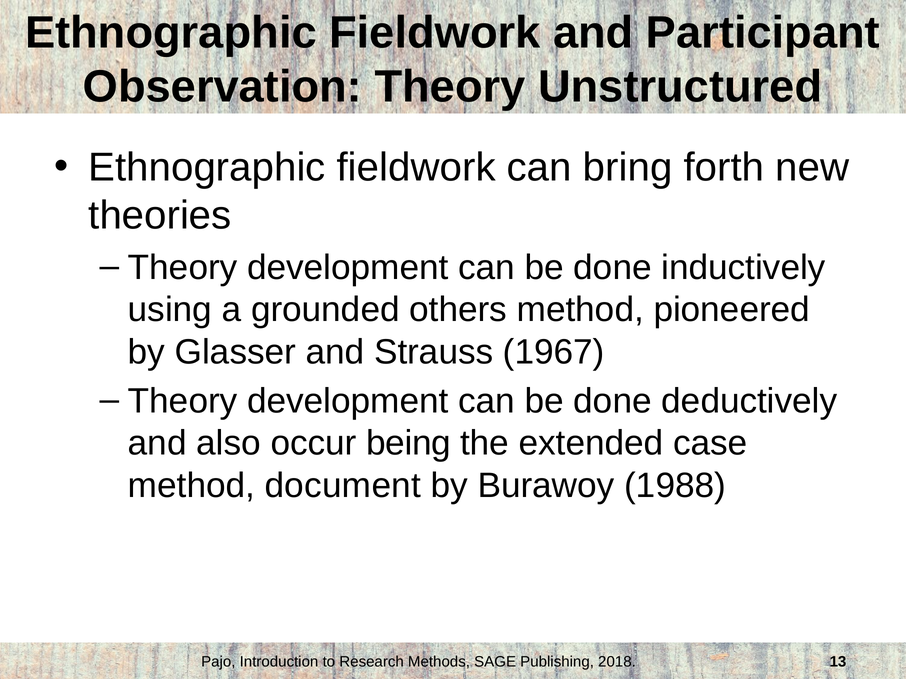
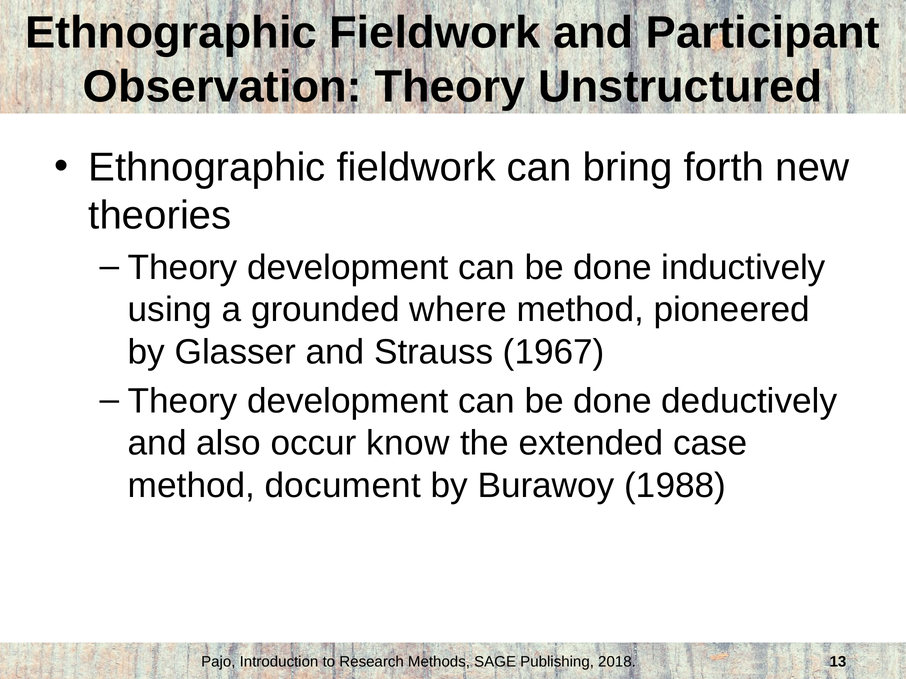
others: others -> where
being: being -> know
